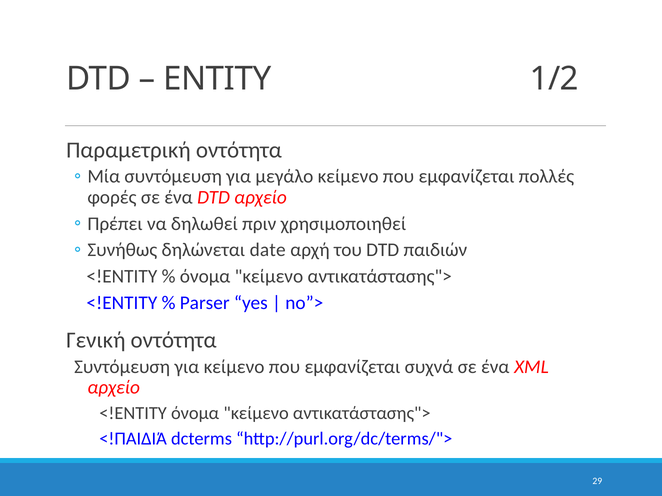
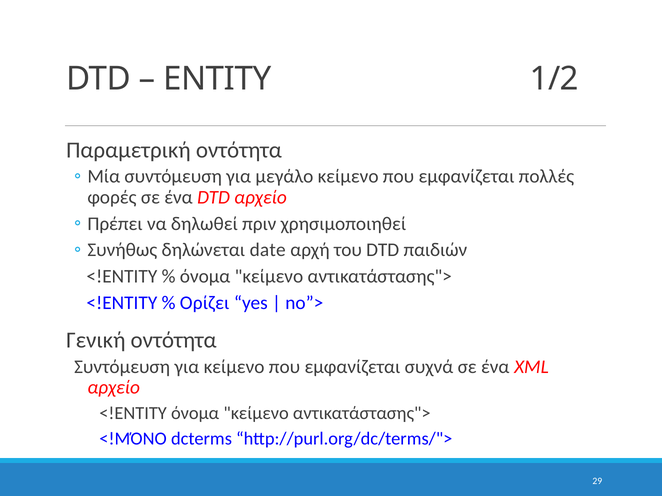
Parser: Parser -> Ορίζει
<!ΠΑΙΔΙΆ: <!ΠΑΙΔΙΆ -> <!ΜΌΝΟ
